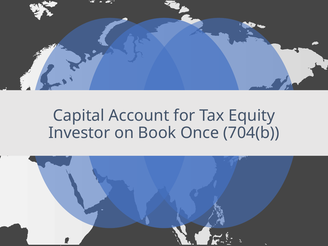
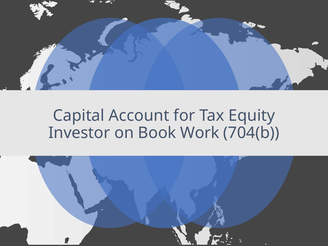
Once: Once -> Work
